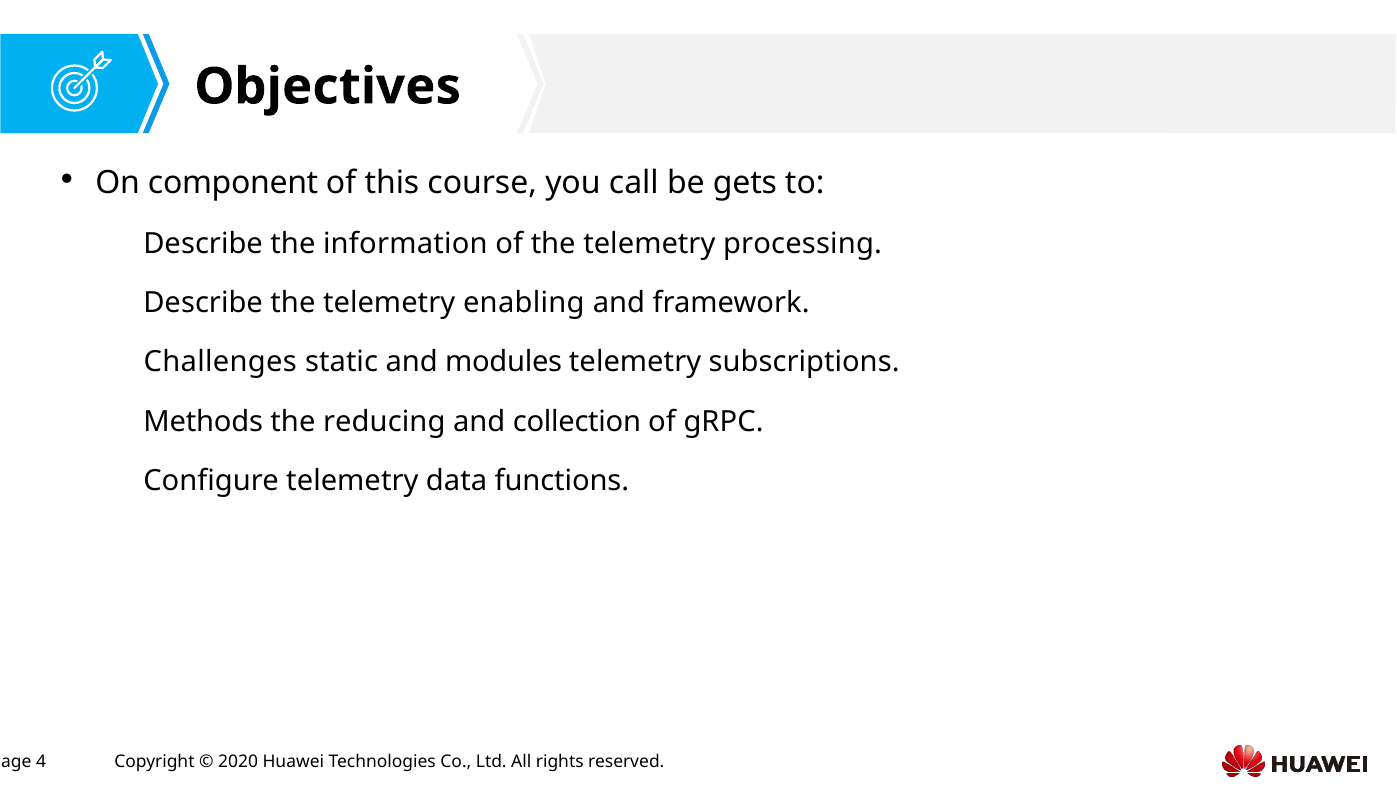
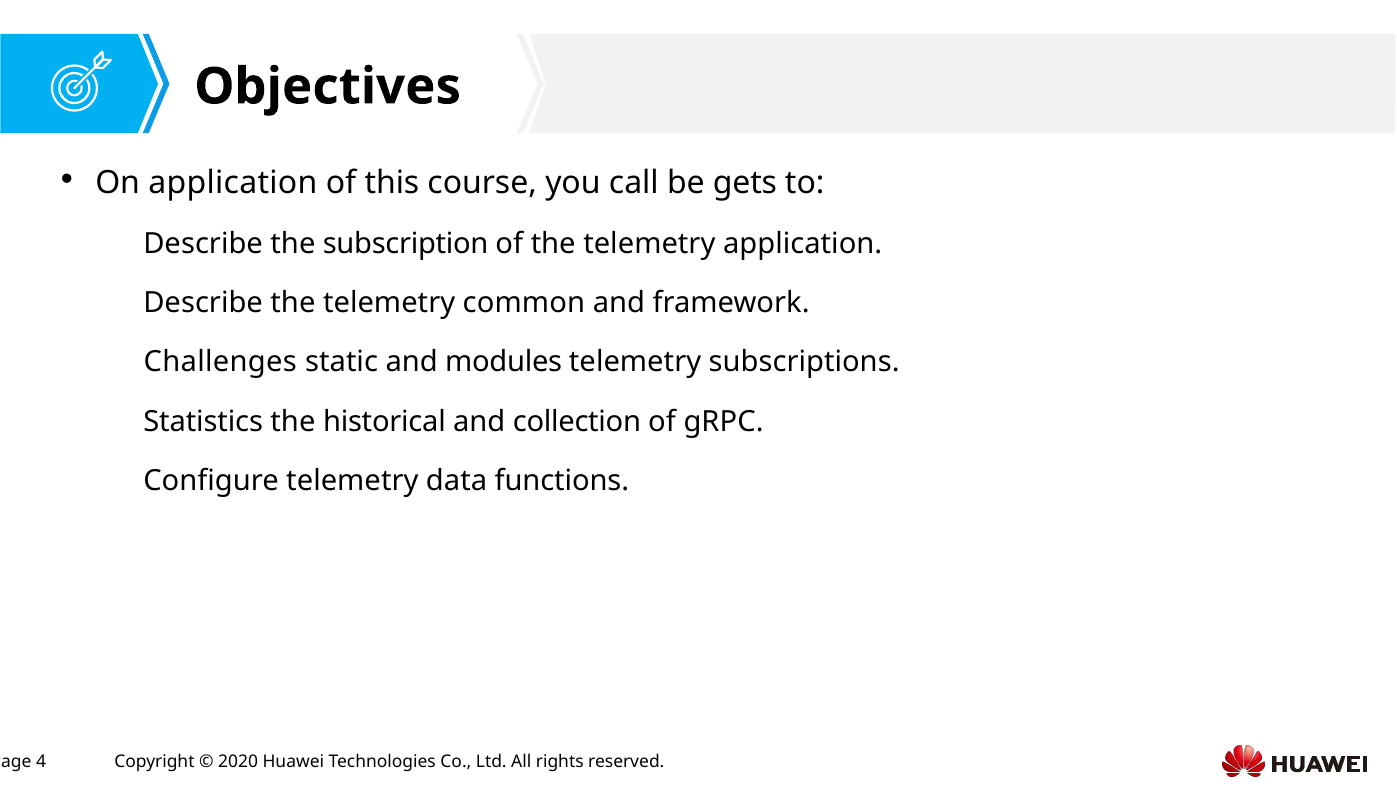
On component: component -> application
information: information -> subscription
telemetry processing: processing -> application
enabling: enabling -> common
Methods: Methods -> Statistics
reducing: reducing -> historical
